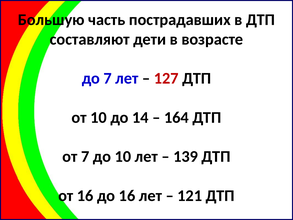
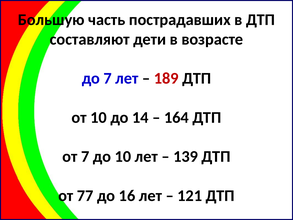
127: 127 -> 189
от 16: 16 -> 77
